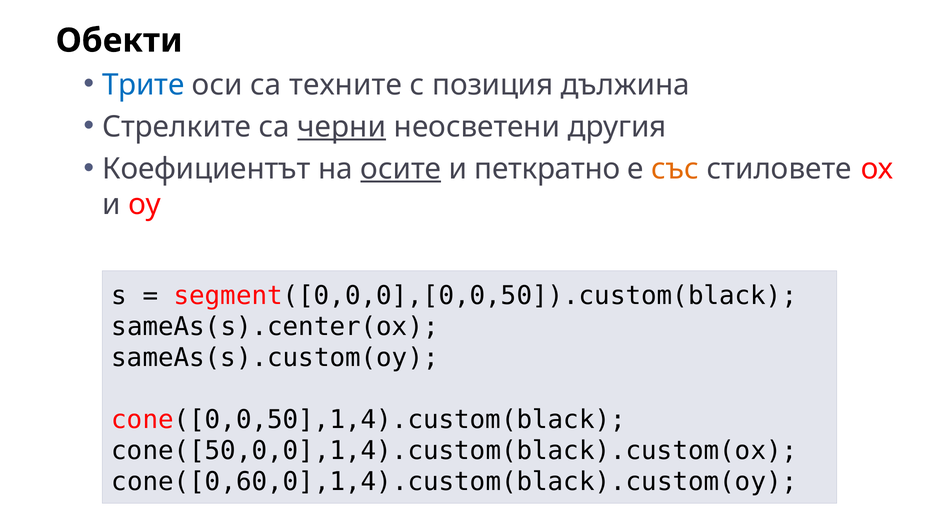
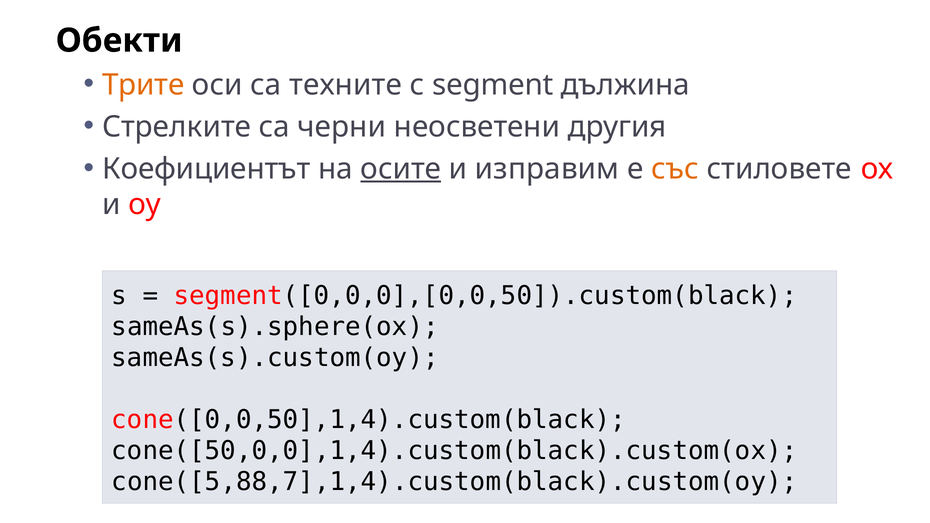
Трите colour: blue -> orange
позиция: позиция -> segment
черни underline: present -> none
петкратно: петкратно -> изправим
sameAs(s).center(ox: sameAs(s).center(ox -> sameAs(s).sphere(ox
cone([0,60,0],1,4).custom(black).custom(oy: cone([0,60,0],1,4).custom(black).custom(oy -> cone([5,88,7],1,4).custom(black).custom(oy
